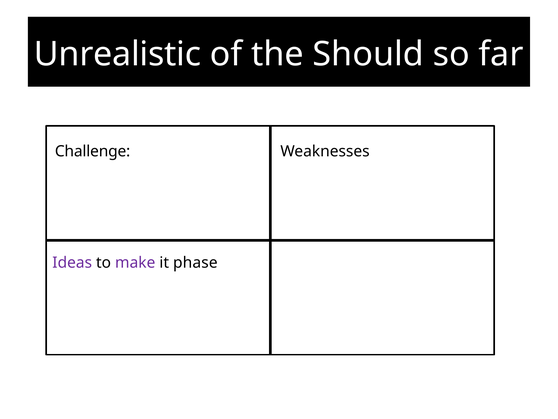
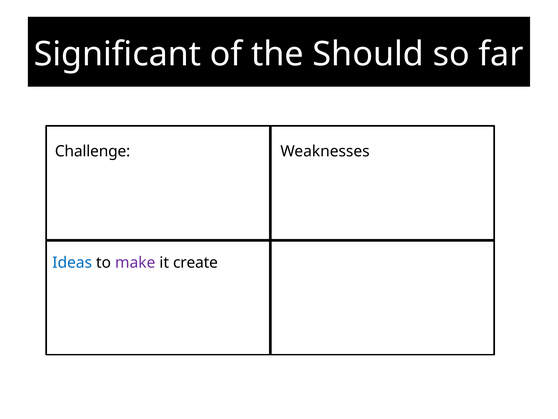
Unrealistic: Unrealistic -> Significant
Ideas colour: purple -> blue
phase: phase -> create
